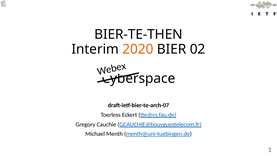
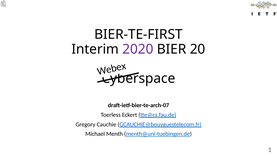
BIER-TE-THEN: BIER-TE-THEN -> BIER-TE-FIRST
2020 colour: orange -> purple
02: 02 -> 20
